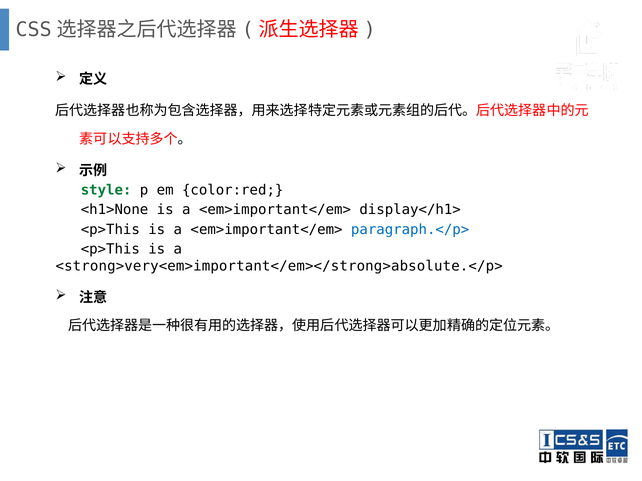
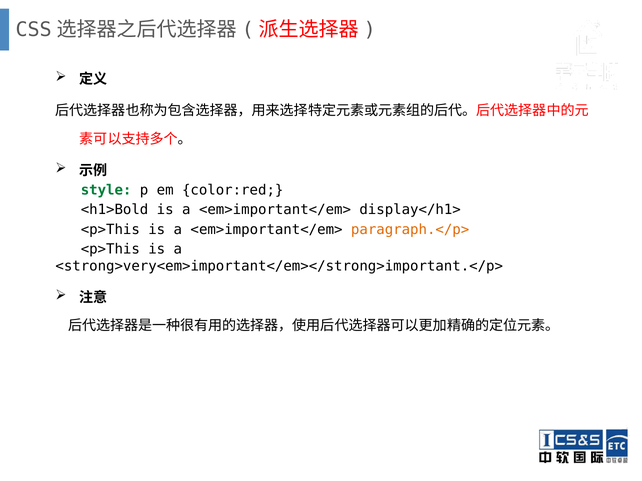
<h1>None: <h1>None -> <h1>Bold
paragraph.</p> colour: blue -> orange
<strong>very<em>important</em></strong>absolute.</p>: <strong>very<em>important</em></strong>absolute.</p> -> <strong>very<em>important</em></strong>important.</p>
